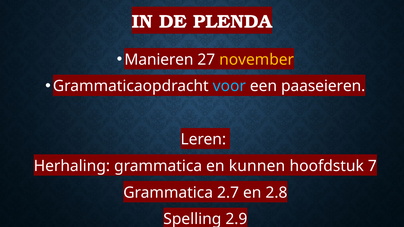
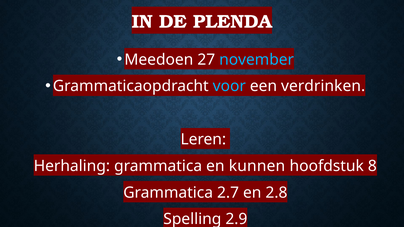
Manieren: Manieren -> Meedoen
november colour: yellow -> light blue
paaseieren: paaseieren -> verdrinken
7: 7 -> 8
